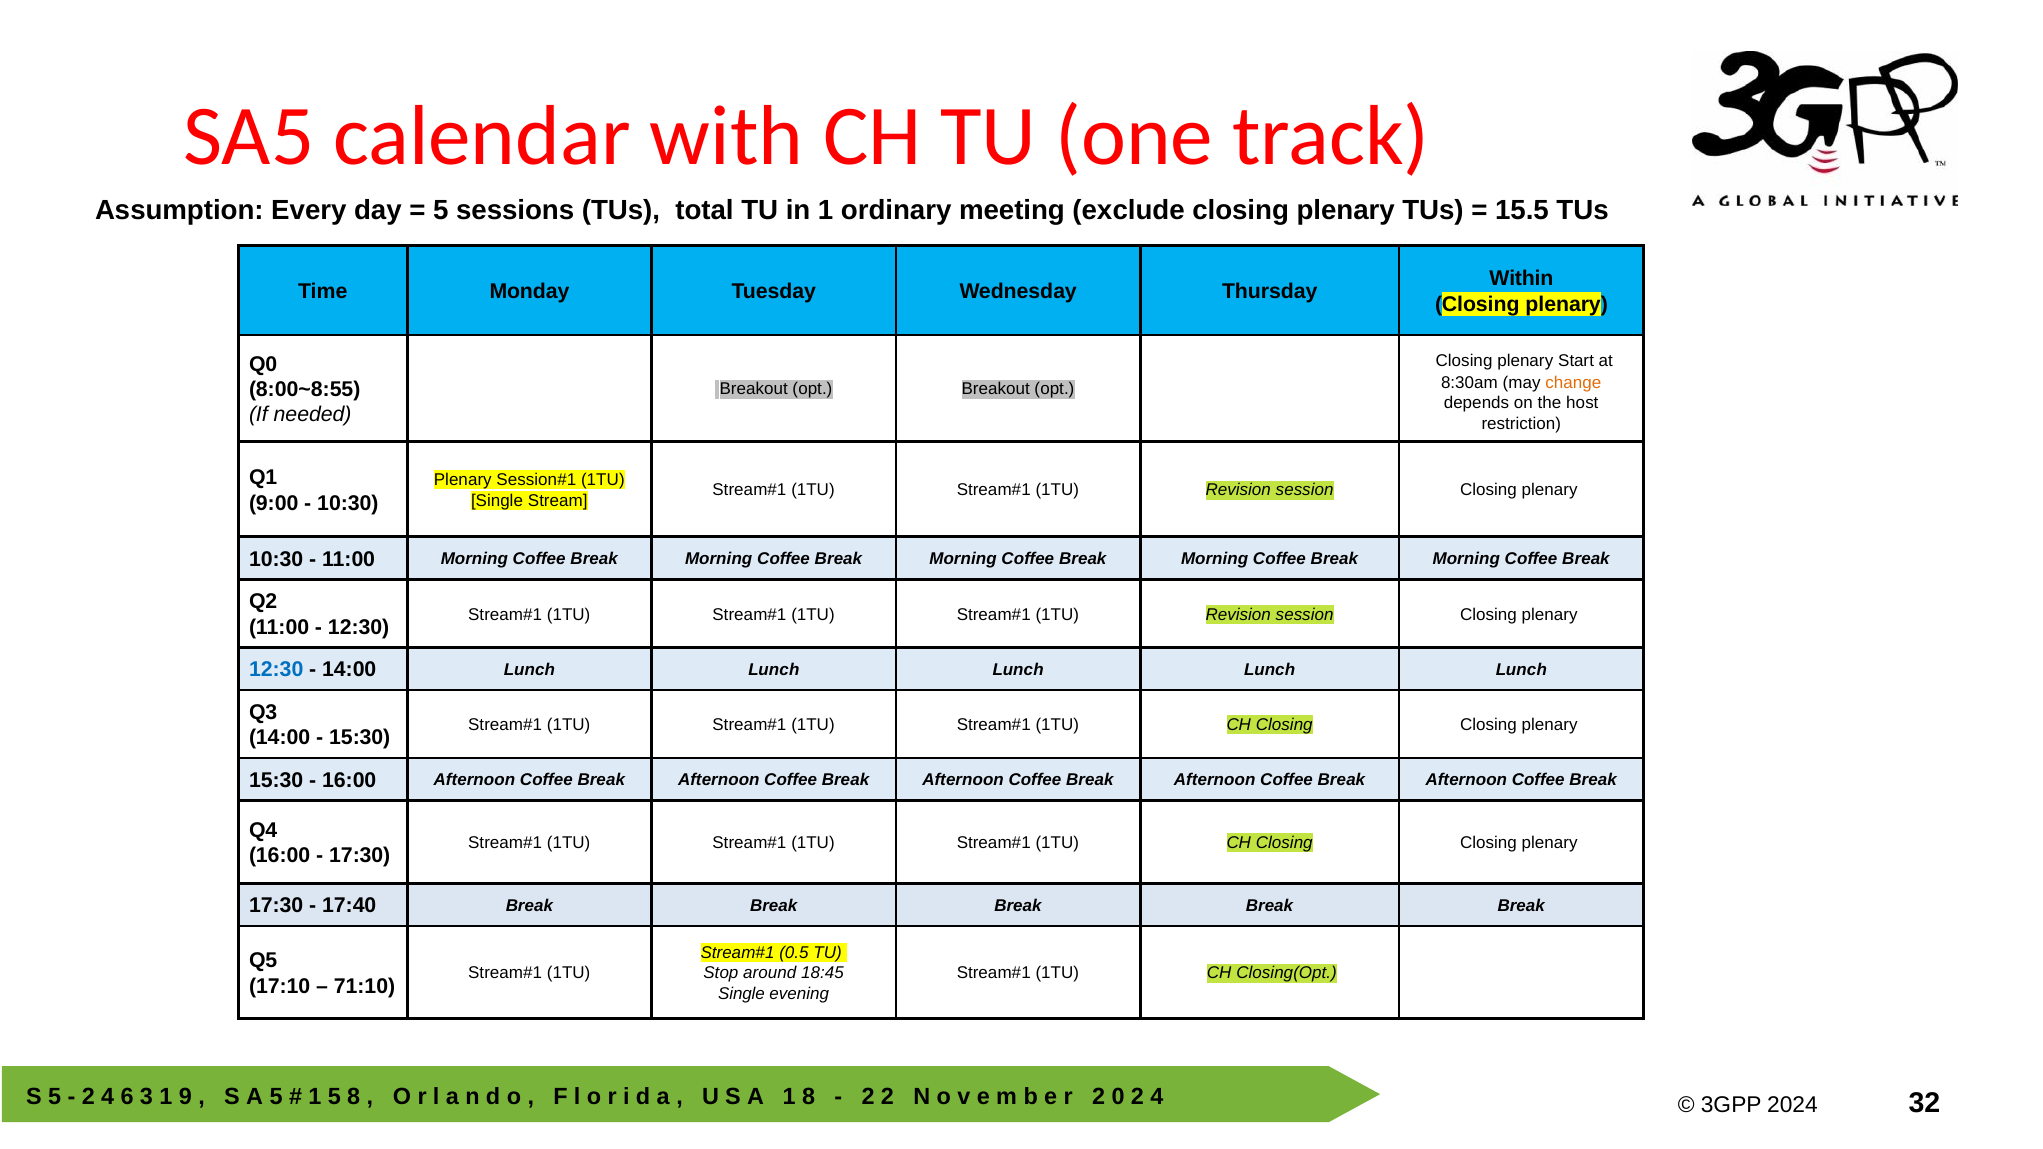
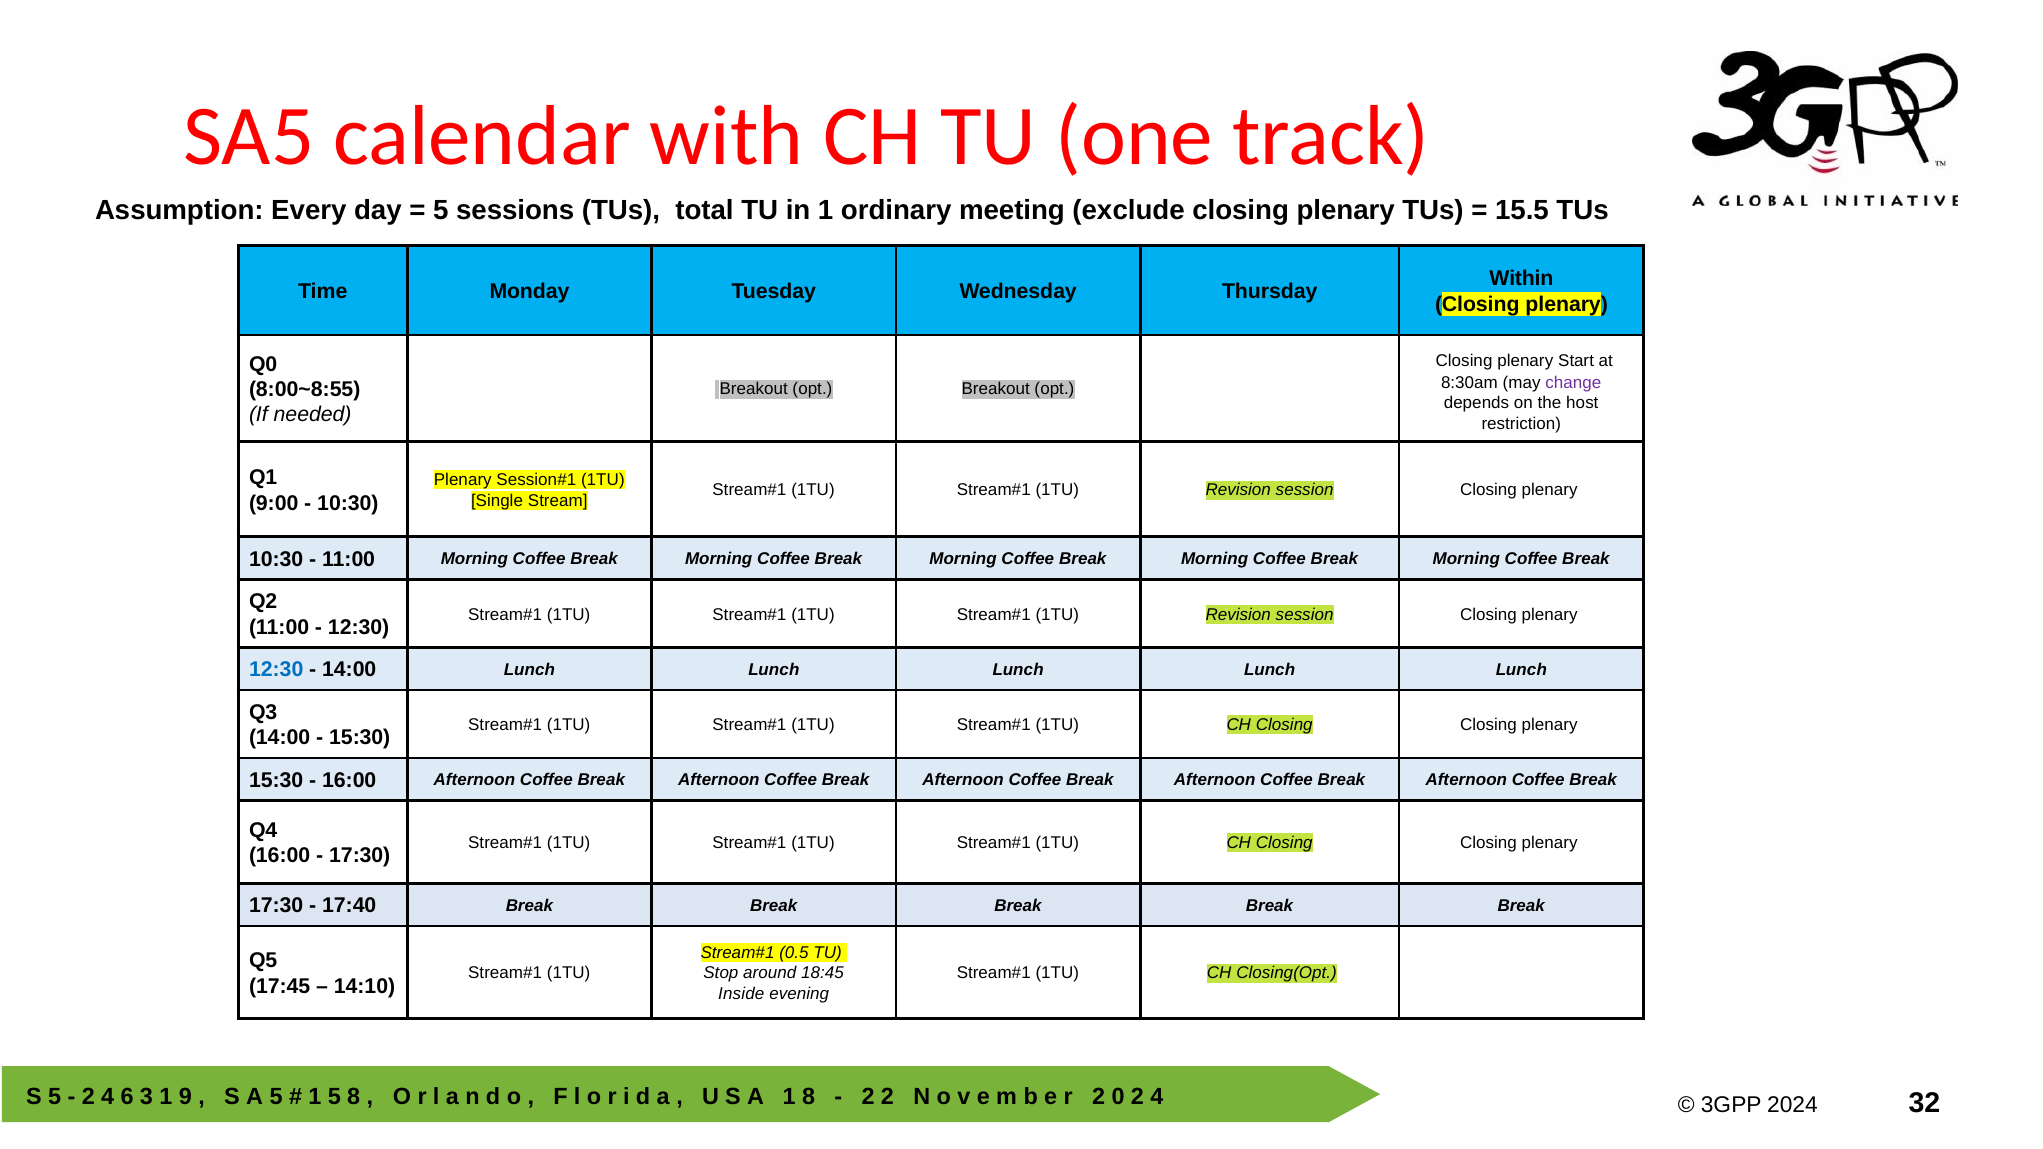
change colour: orange -> purple
17:10: 17:10 -> 17:45
71:10: 71:10 -> 14:10
Single at (741, 994): Single -> Inside
